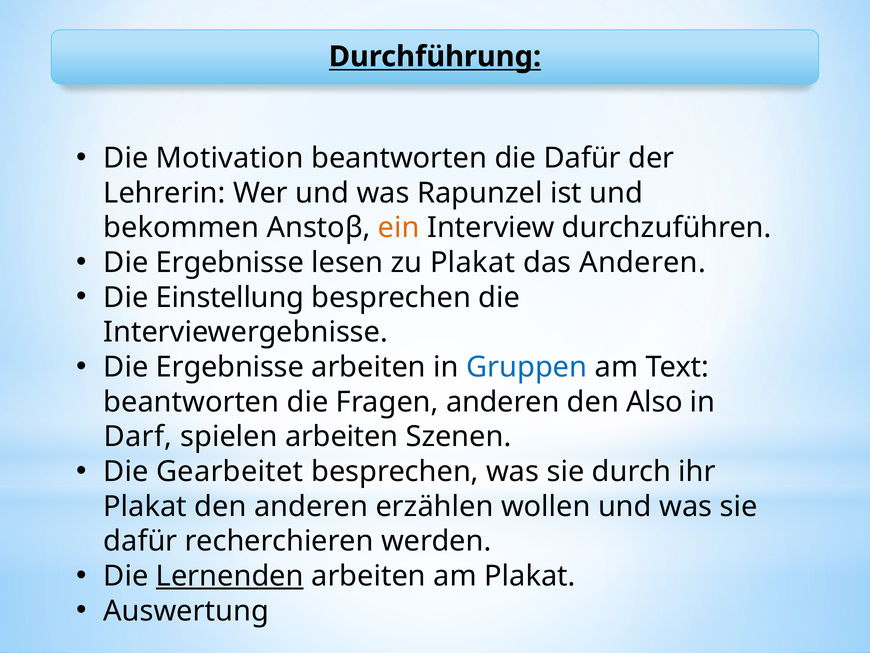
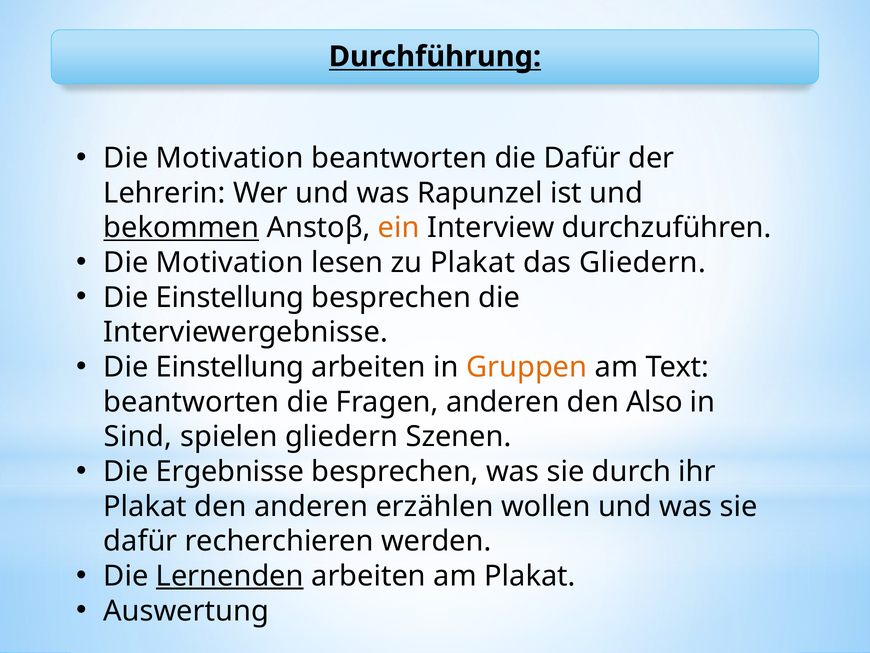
bekommen underline: none -> present
Ergebnisse at (230, 262): Ergebnisse -> Motivation
das Anderen: Anderen -> Gliedern
Ergebnisse at (230, 367): Ergebnisse -> Einstellung
Gruppen colour: blue -> orange
Darf: Darf -> Sind
spielen arbeiten: arbeiten -> gliedern
Gearbeitet: Gearbeitet -> Ergebnisse
